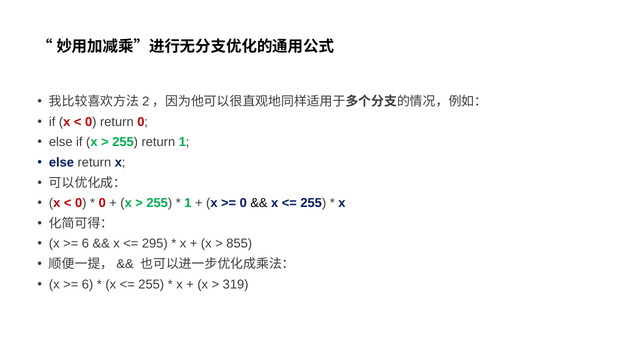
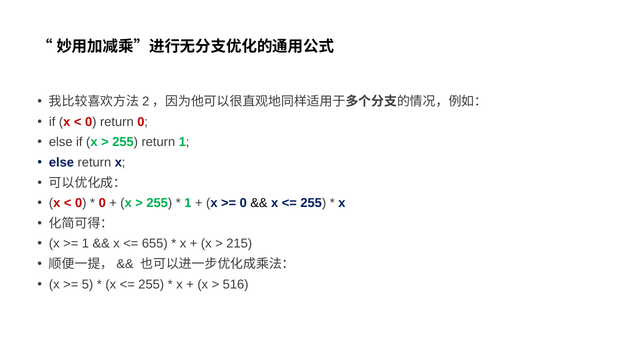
6 at (85, 244): 6 -> 1
295: 295 -> 655
855: 855 -> 215
6 at (88, 284): 6 -> 5
319: 319 -> 516
